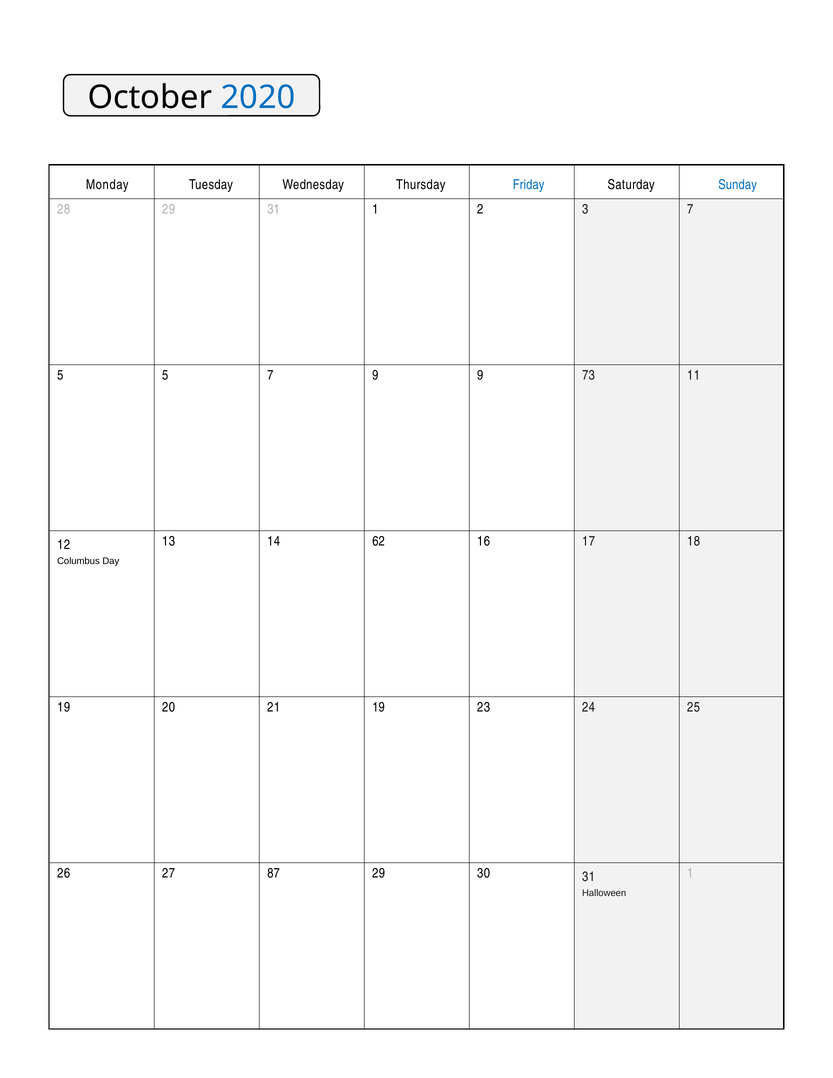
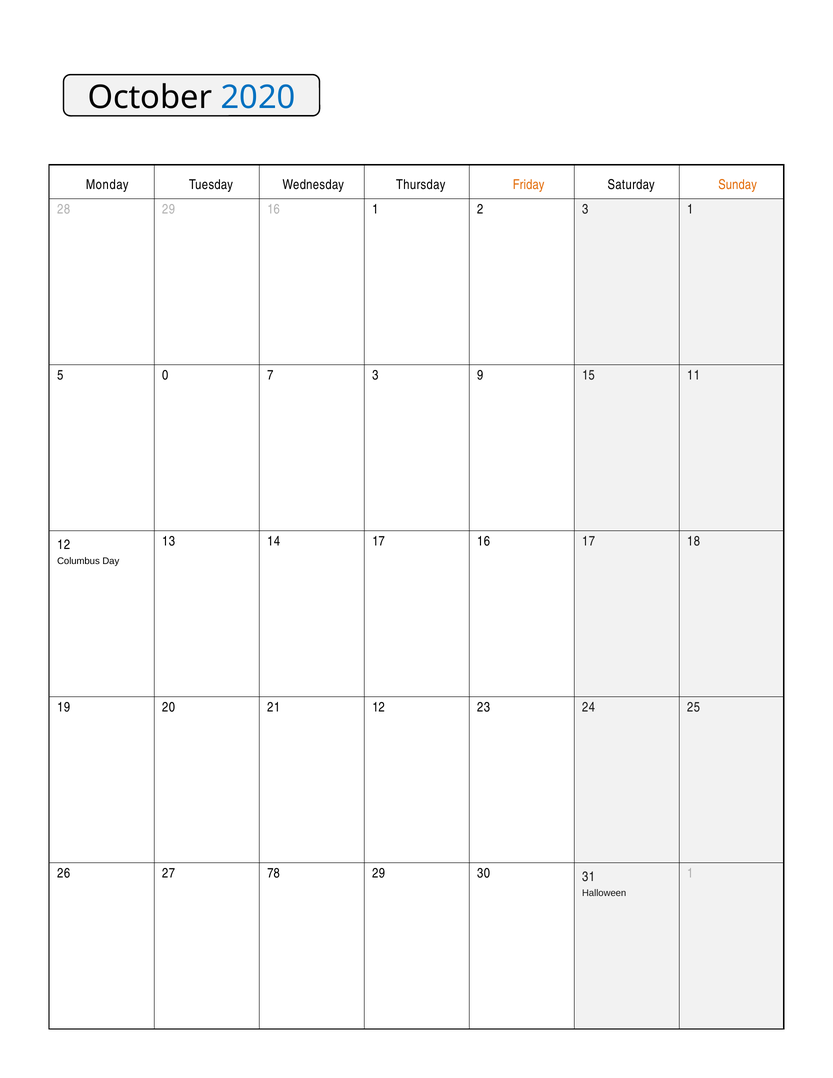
Friday colour: blue -> orange
Sunday colour: blue -> orange
29 31: 31 -> 16
3 7: 7 -> 1
5 5: 5 -> 0
7 9: 9 -> 3
73: 73 -> 15
14 62: 62 -> 17
21 19: 19 -> 12
87: 87 -> 78
